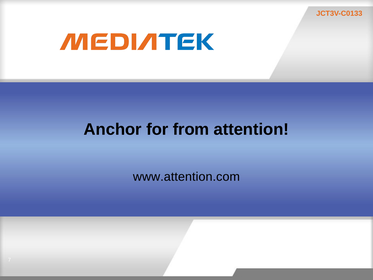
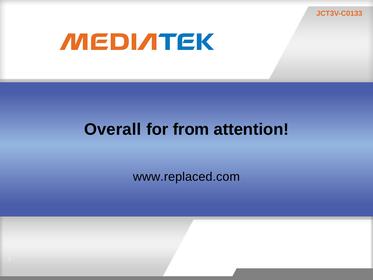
Anchor: Anchor -> Overall
www.attention.com: www.attention.com -> www.replaced.com
